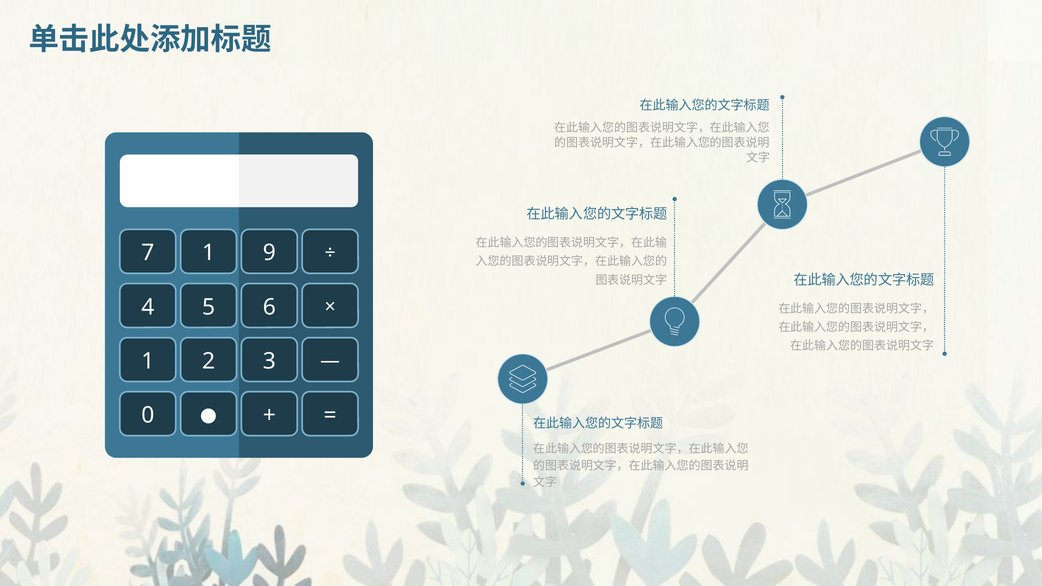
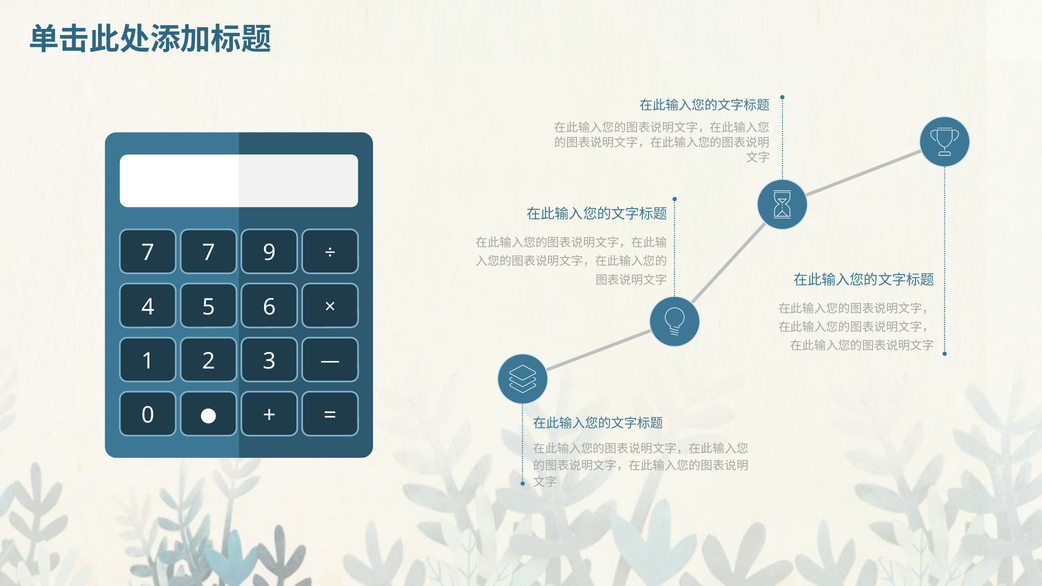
7 1: 1 -> 7
